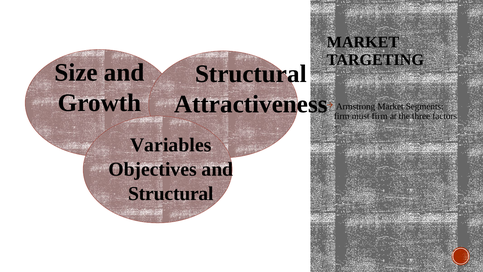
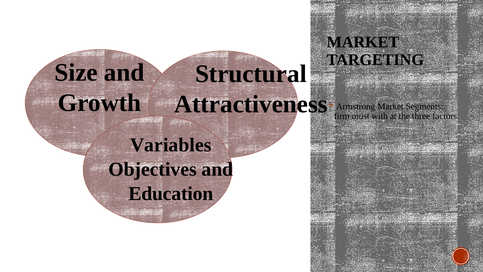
must firm: firm -> with
Structural at (171, 193): Structural -> Education
